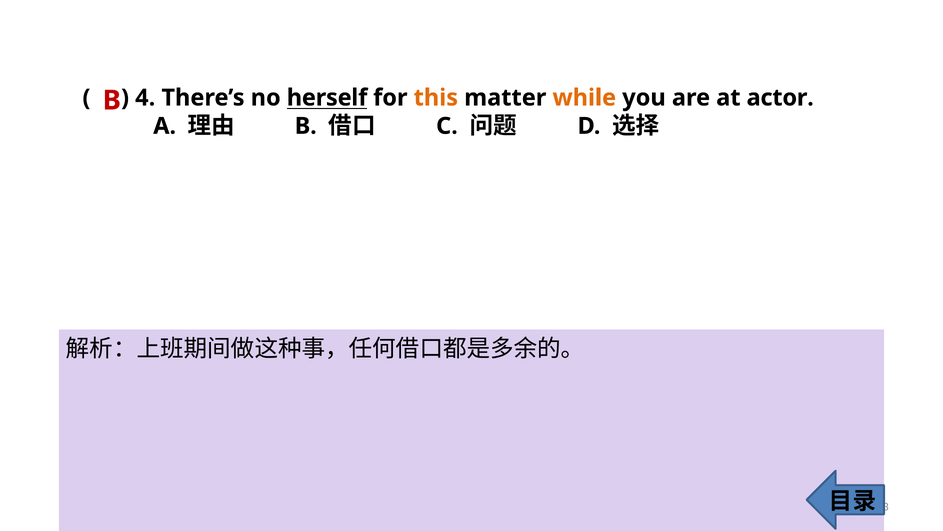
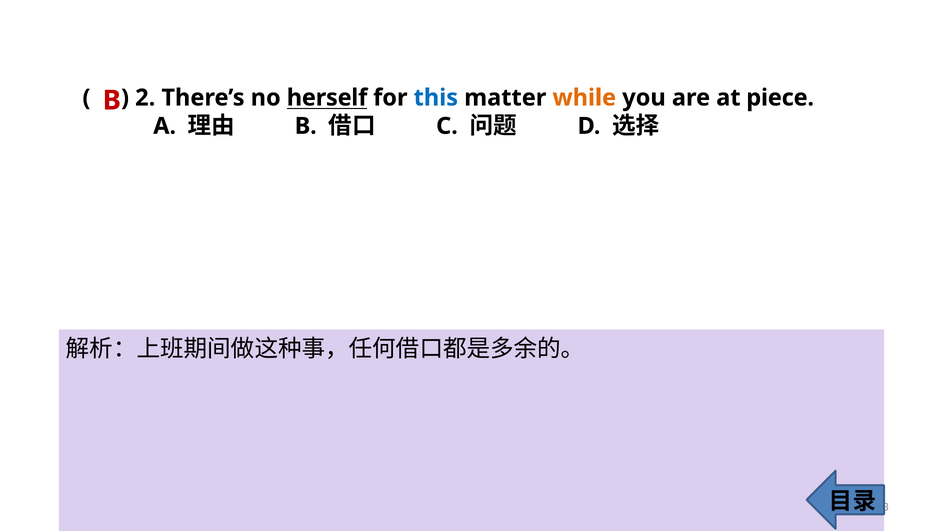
4: 4 -> 2
this colour: orange -> blue
actor: actor -> piece
